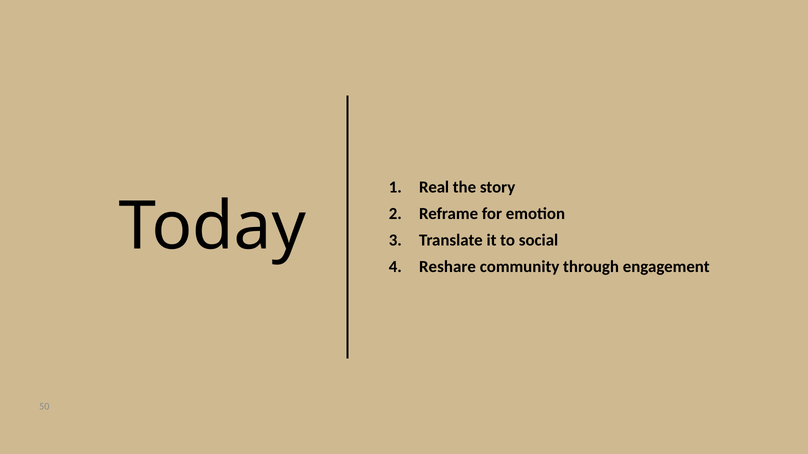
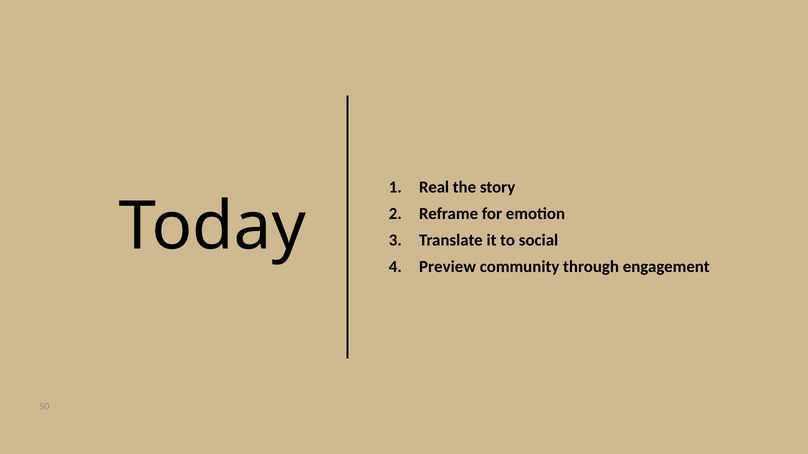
Reshare: Reshare -> Preview
